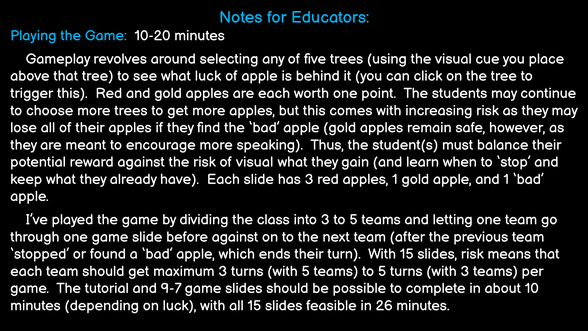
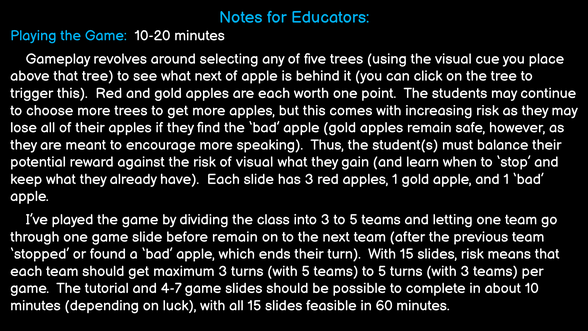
what luck: luck -> next
before against: against -> remain
9-7: 9-7 -> 4-7
26: 26 -> 60
